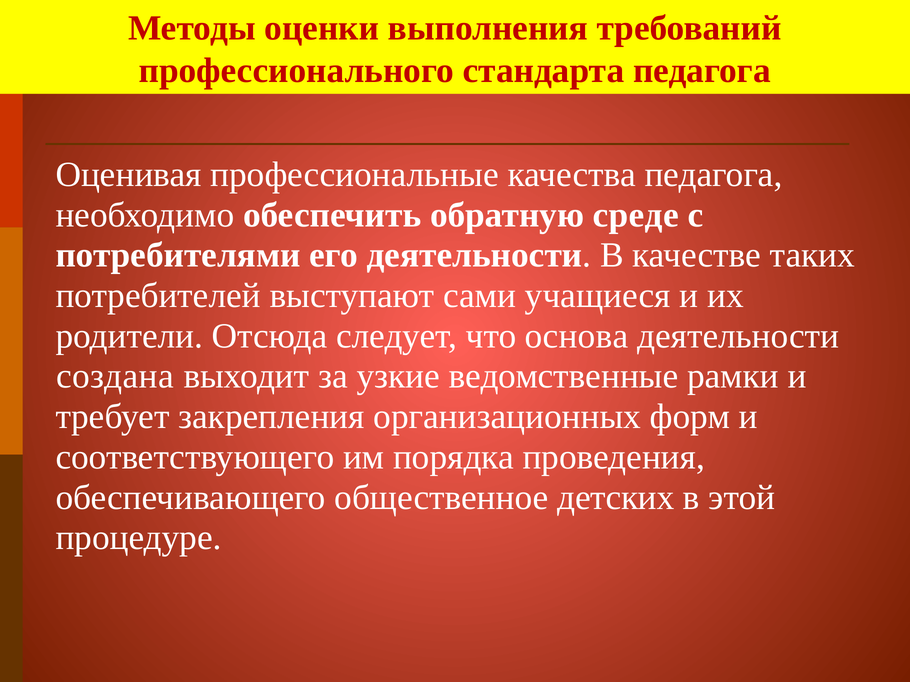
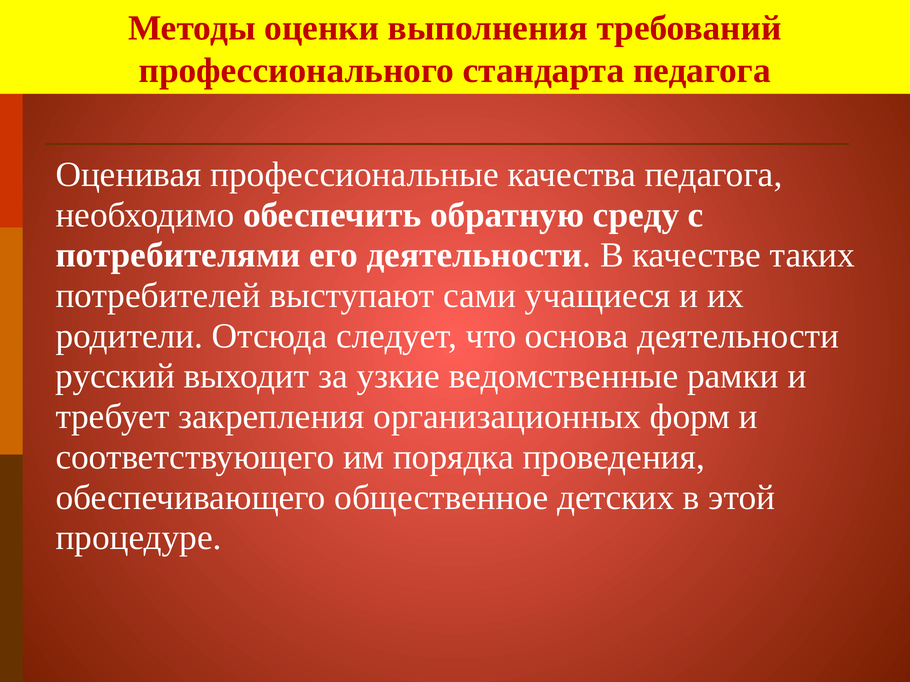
среде: среде -> среду
создана: создана -> русский
